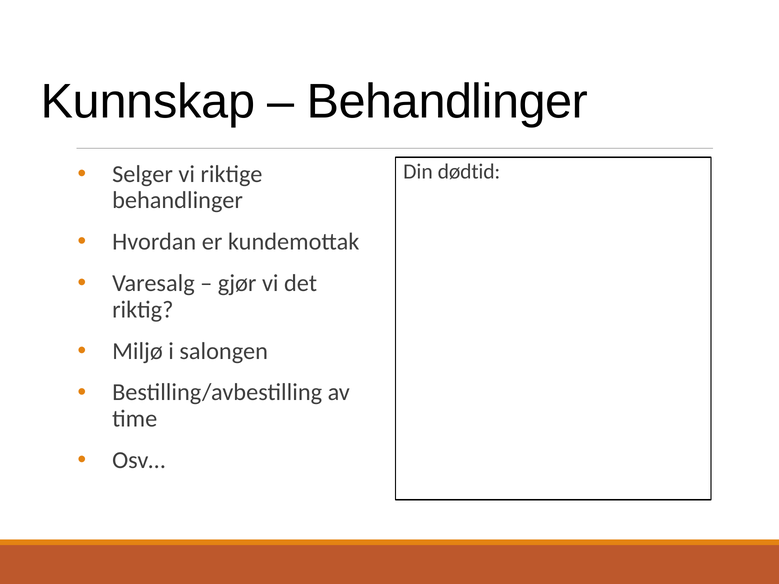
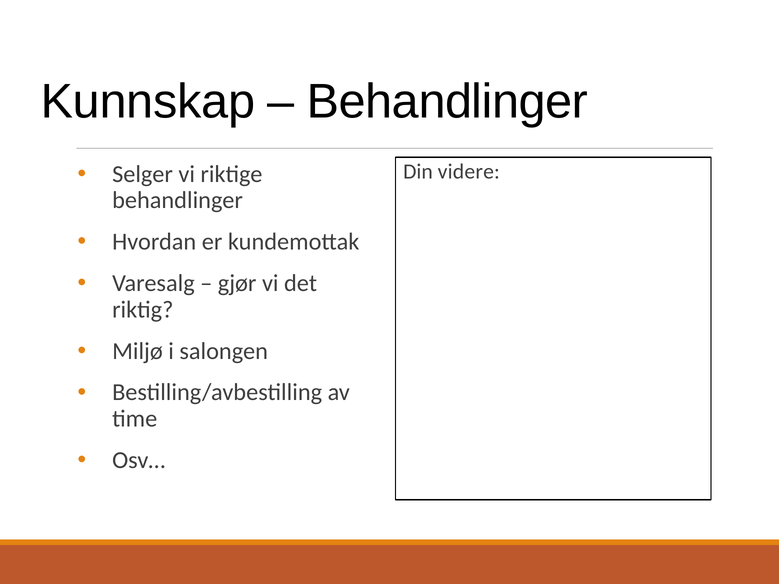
dødtid: dødtid -> videre
